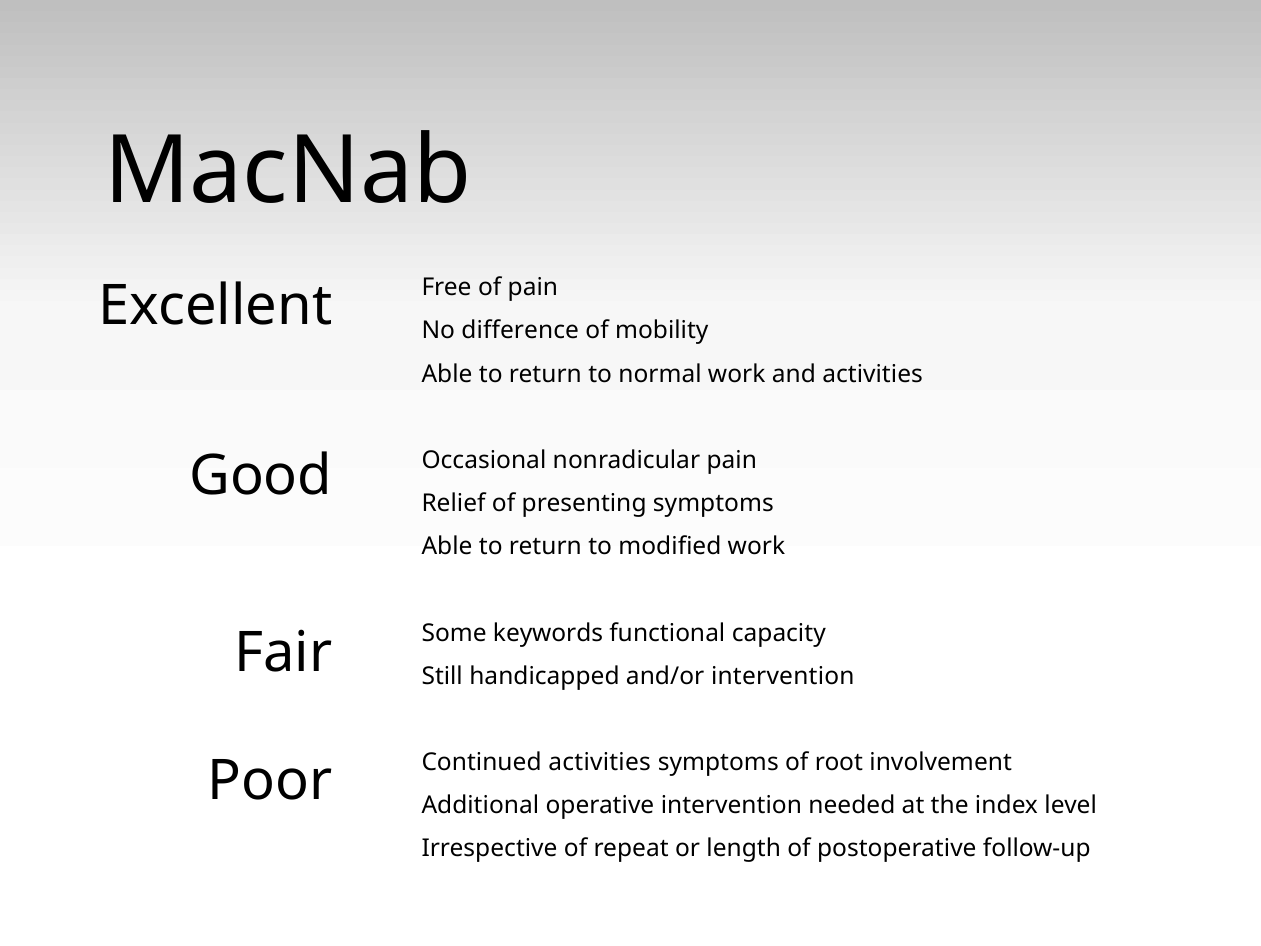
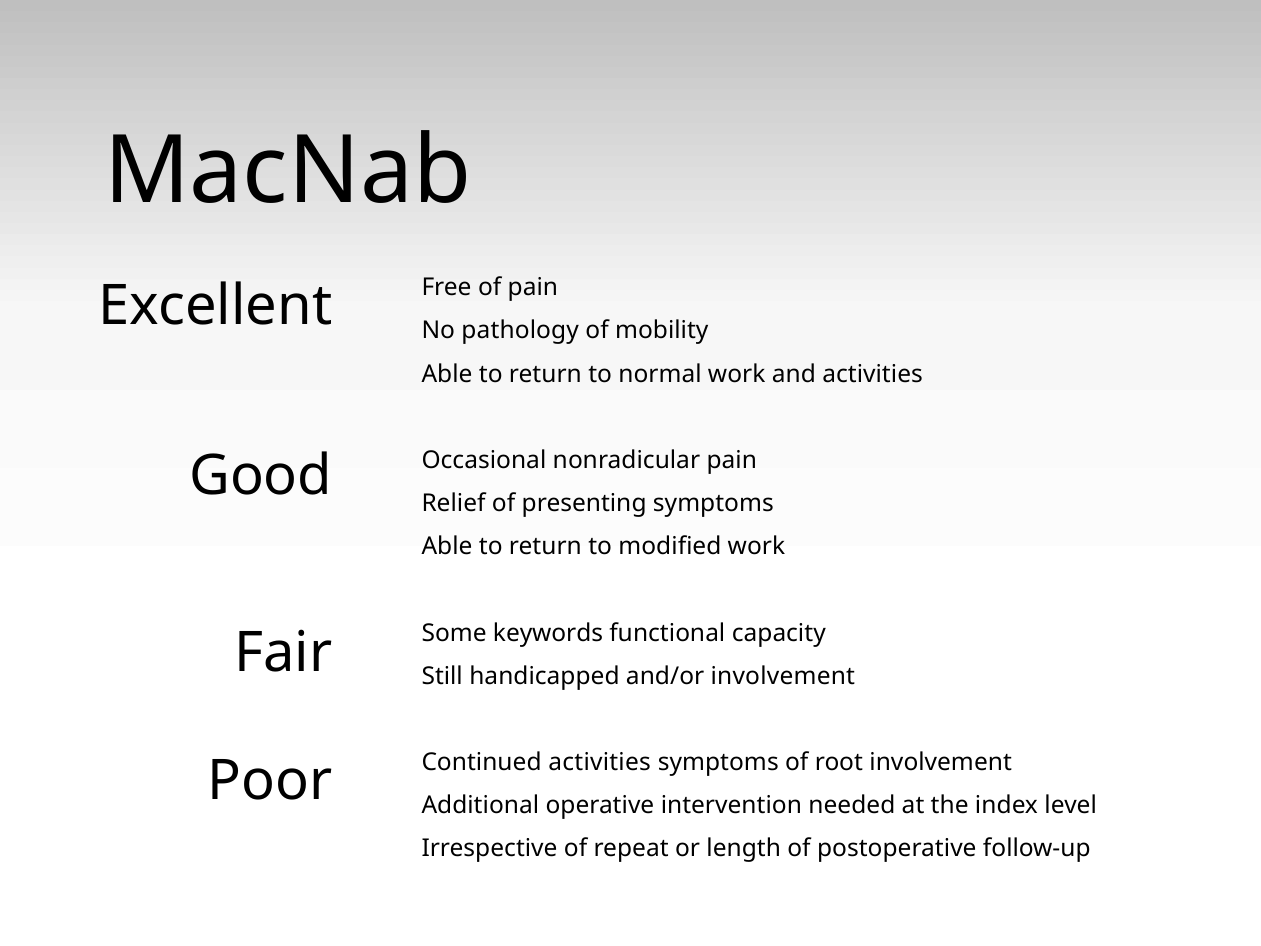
difference: difference -> pathology
and/or intervention: intervention -> involvement
